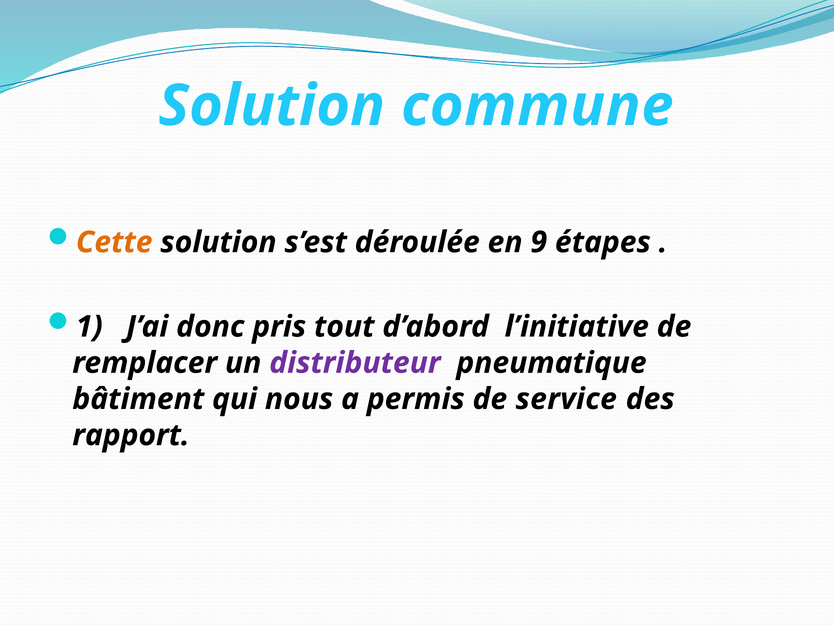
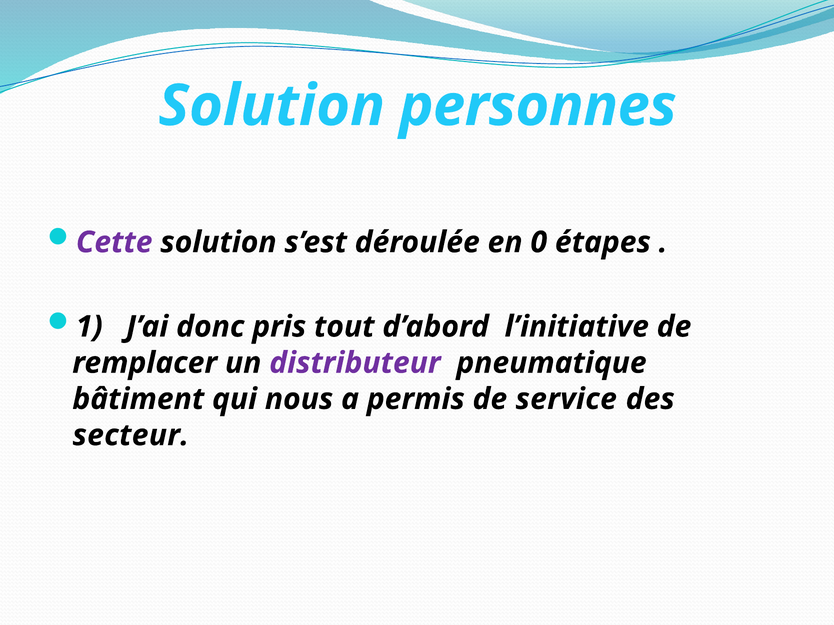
commune: commune -> personnes
Cette colour: orange -> purple
9: 9 -> 0
rapport: rapport -> secteur
